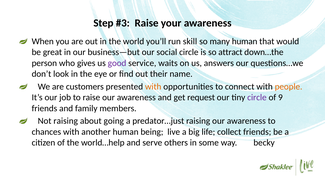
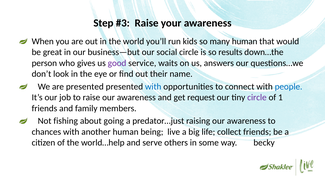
skill: skill -> kids
attract: attract -> results
are customers: customers -> presented
with at (153, 87) colour: orange -> blue
people colour: orange -> blue
9: 9 -> 1
Not raising: raising -> fishing
